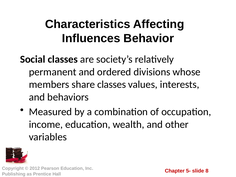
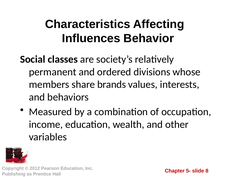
share classes: classes -> brands
